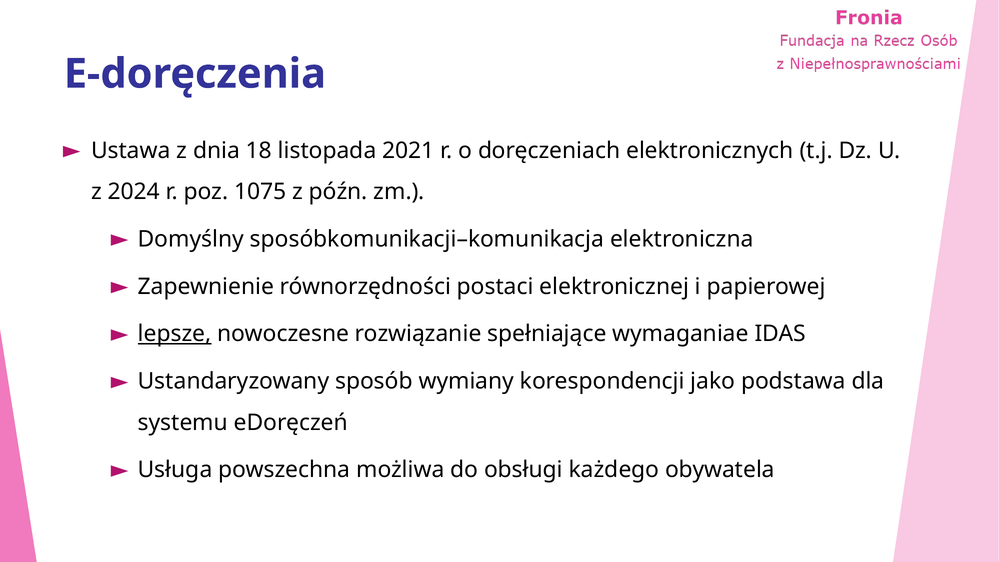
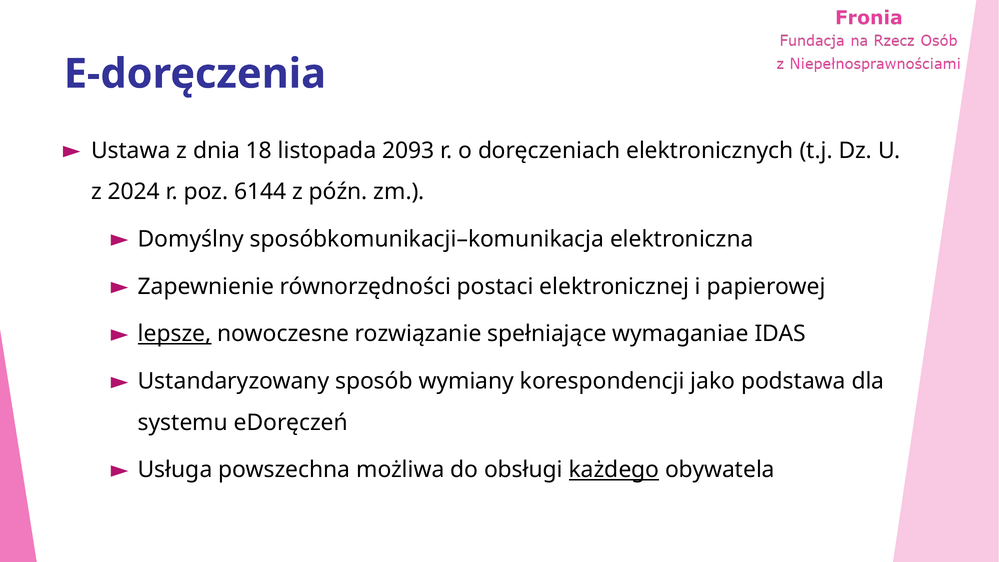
2021: 2021 -> 2093
1075: 1075 -> 6144
każdego underline: none -> present
